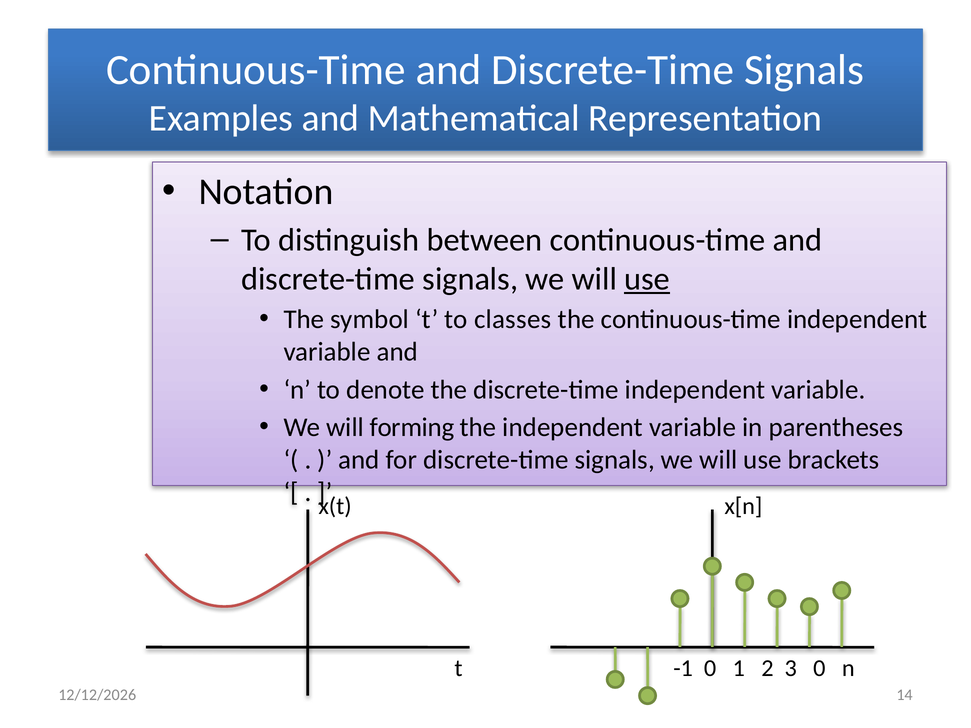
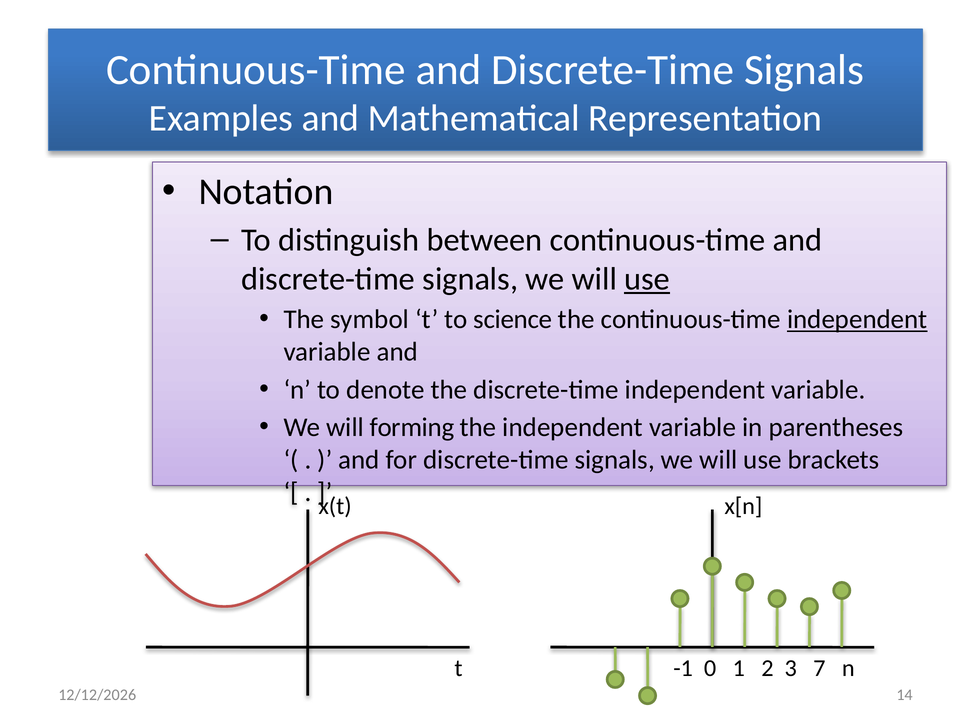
classes: classes -> science
independent at (857, 320) underline: none -> present
3 0: 0 -> 7
